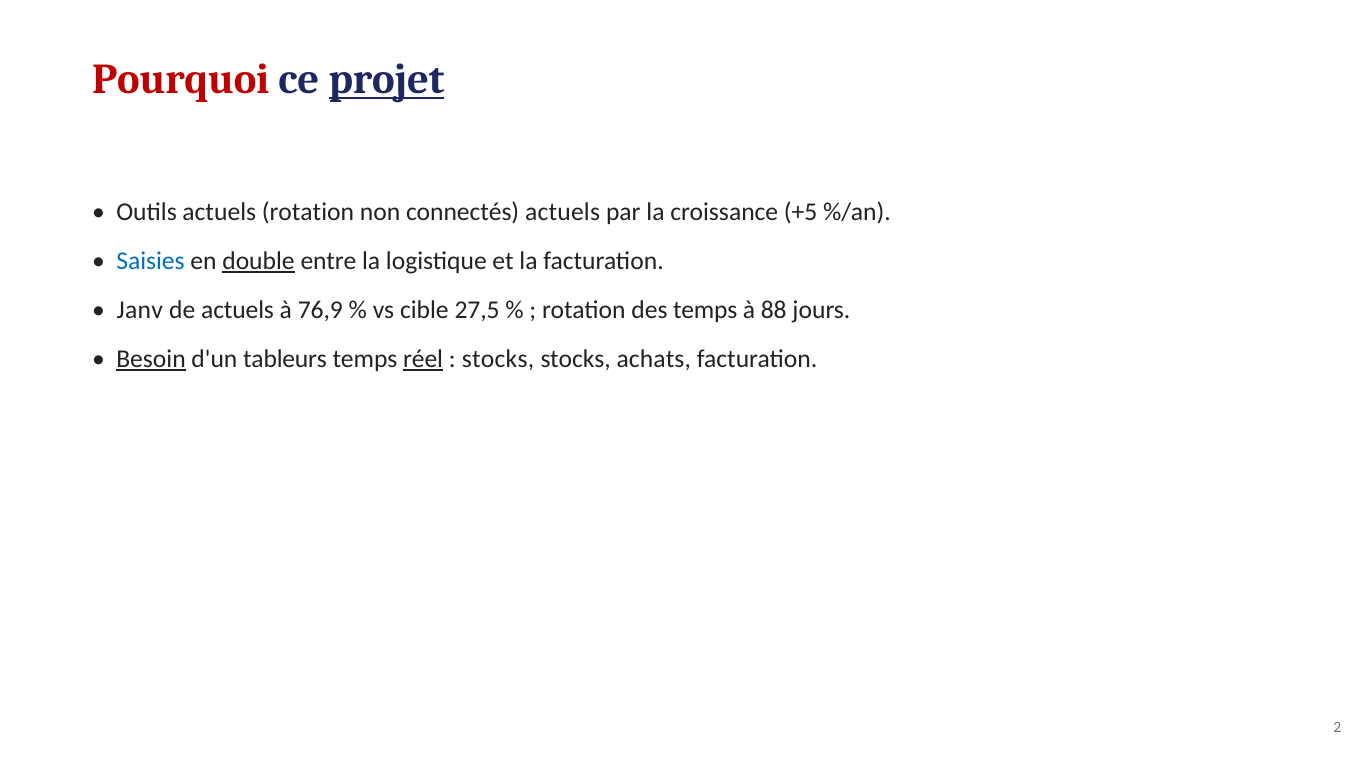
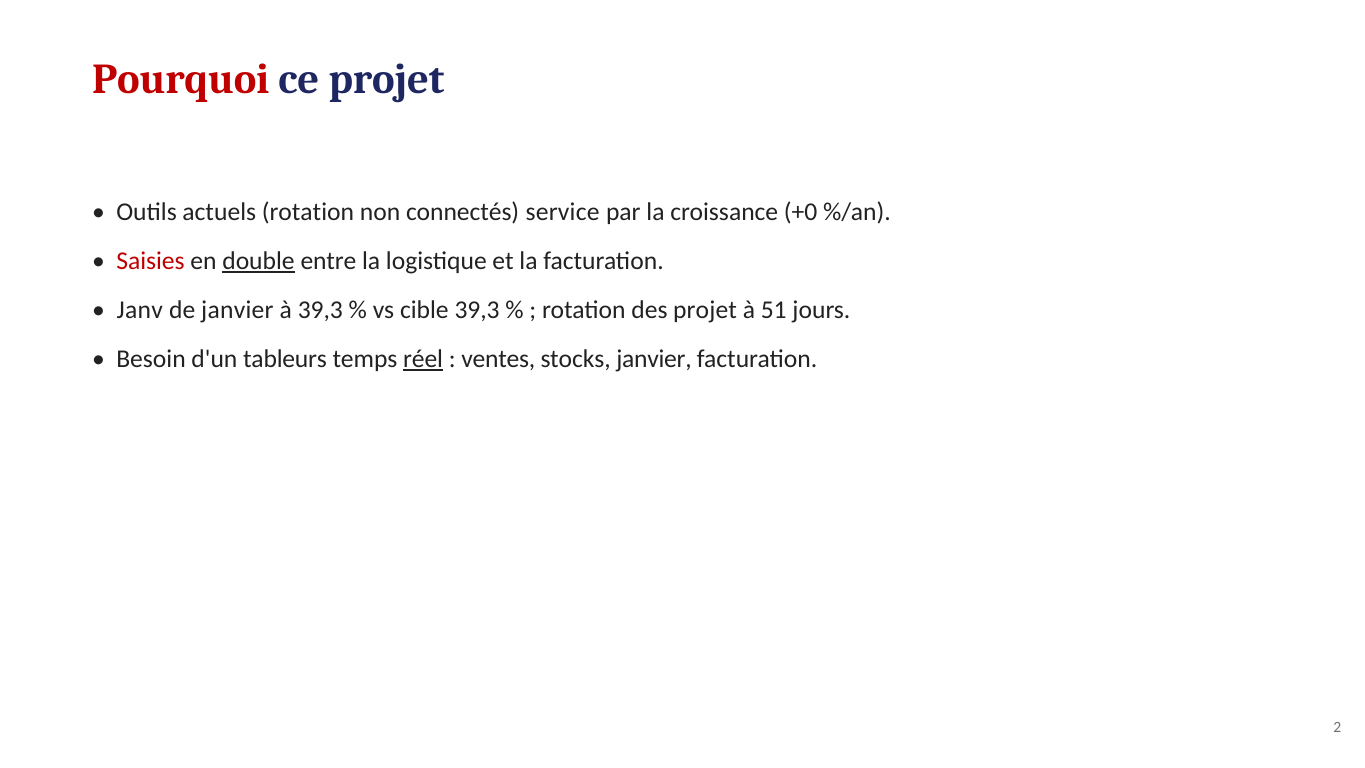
projet at (387, 80) underline: present -> none
connectés actuels: actuels -> service
+5: +5 -> +0
Saisies colour: blue -> red
de actuels: actuels -> janvier
à 76,9: 76,9 -> 39,3
cible 27,5: 27,5 -> 39,3
des temps: temps -> projet
88: 88 -> 51
Besoin underline: present -> none
stocks at (498, 359): stocks -> ventes
stocks achats: achats -> janvier
